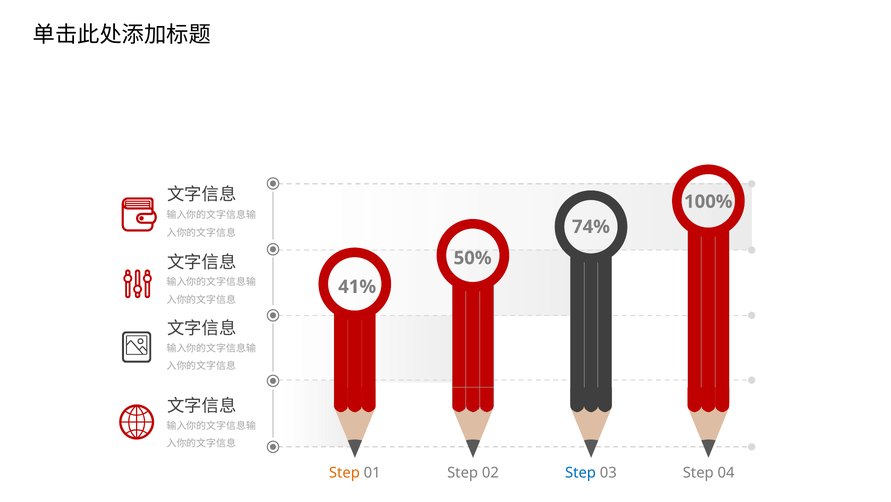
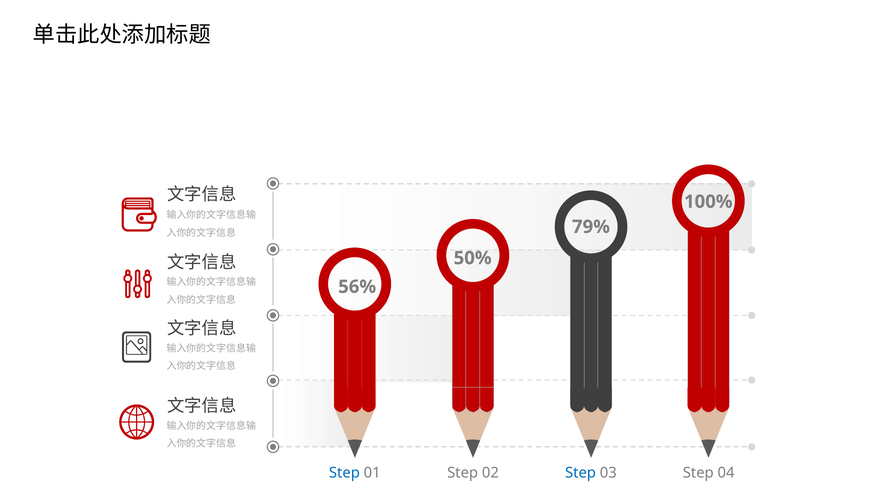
74%: 74% -> 79%
41%: 41% -> 56%
Step at (344, 472) colour: orange -> blue
